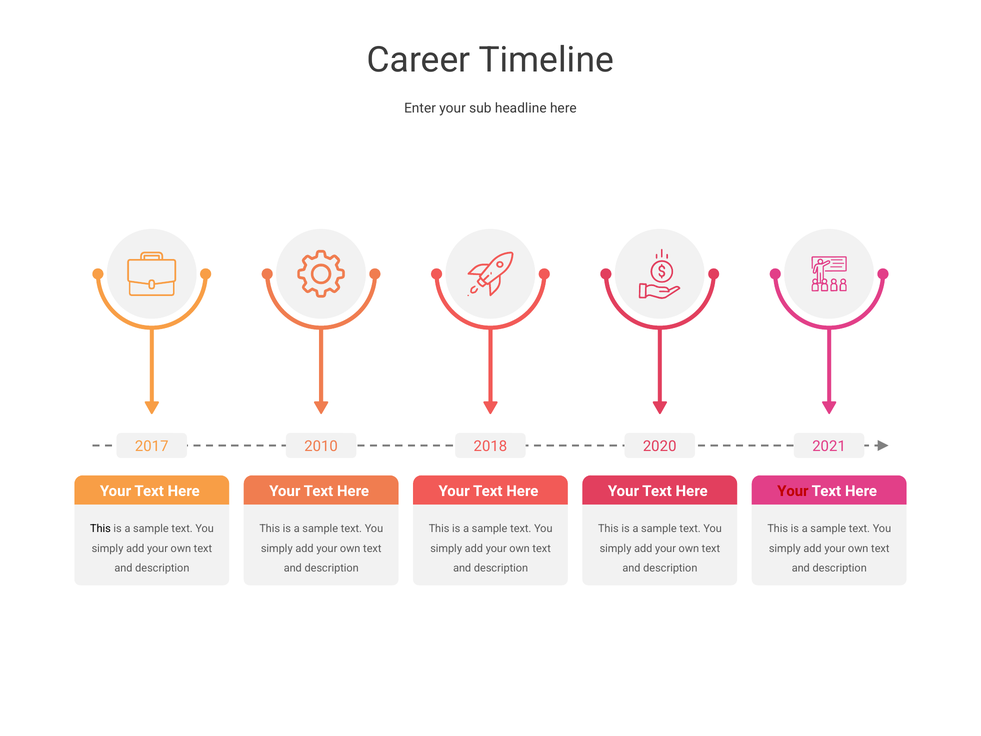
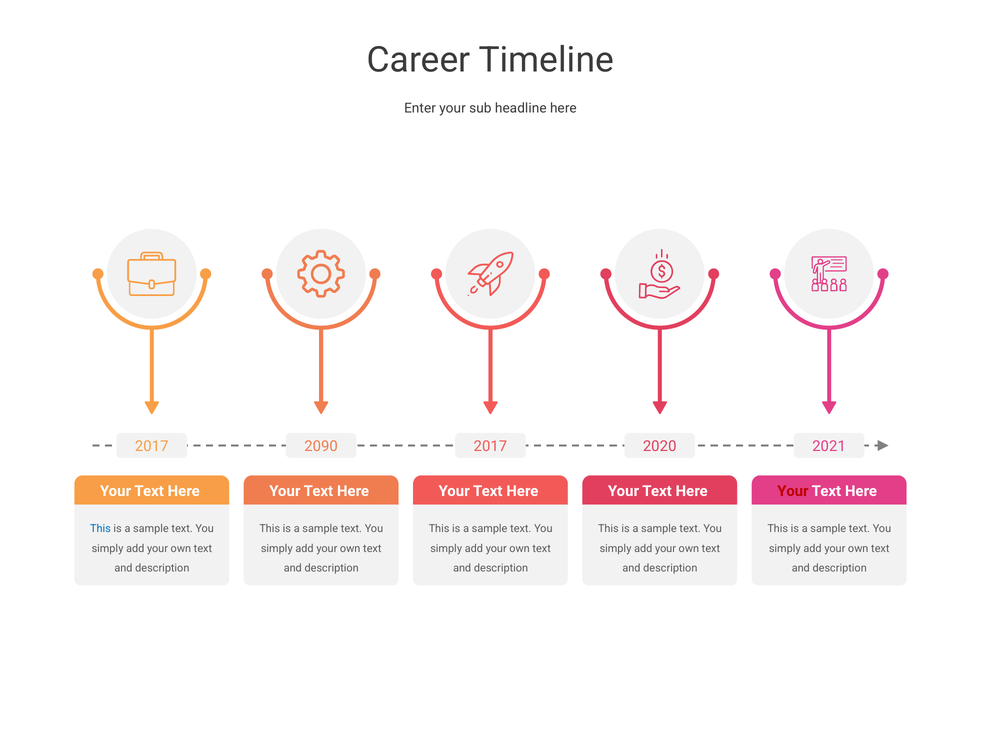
2010: 2010 -> 2090
2018 at (490, 446): 2018 -> 2017
This at (100, 529) colour: black -> blue
